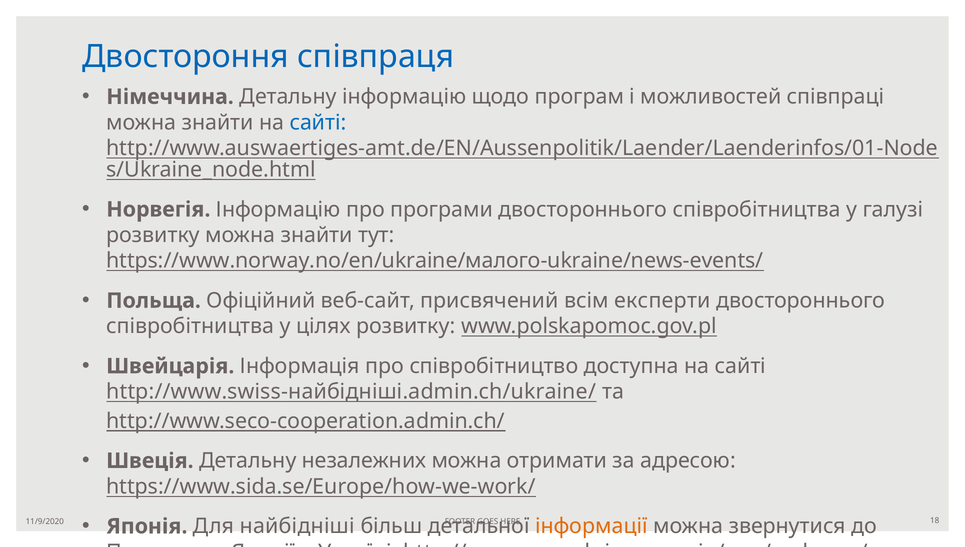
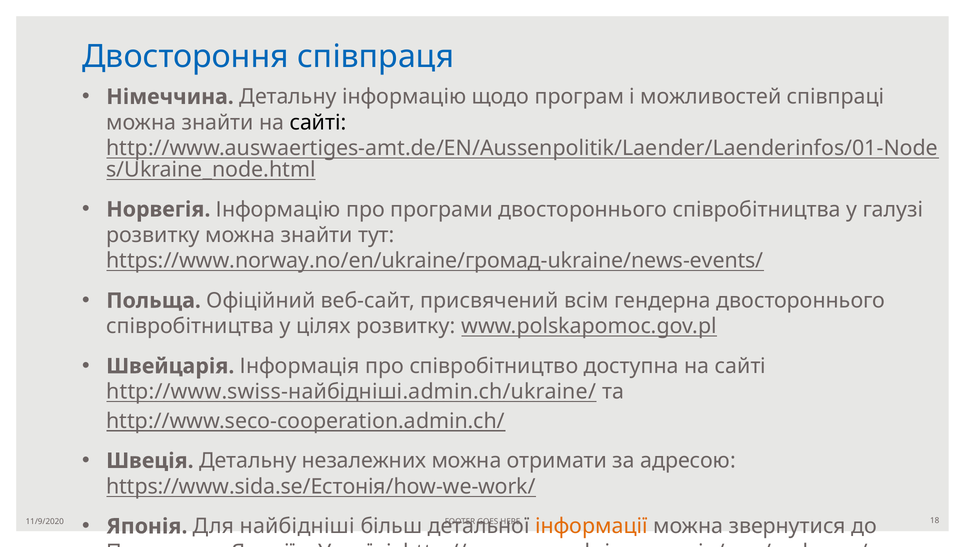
сайті at (318, 123) colour: blue -> black
https://www.norway.no/en/ukraine/малого-ukraine/news-events/: https://www.norway.no/en/ukraine/малого-ukraine/news-events/ -> https://www.norway.no/en/ukraine/громад-ukraine/news-events/
експерти: експерти -> гендерна
https://www.sida.se/Europe/how-we-work/: https://www.sida.se/Europe/how-we-work/ -> https://www.sida.se/Естонія/how-we-work/
